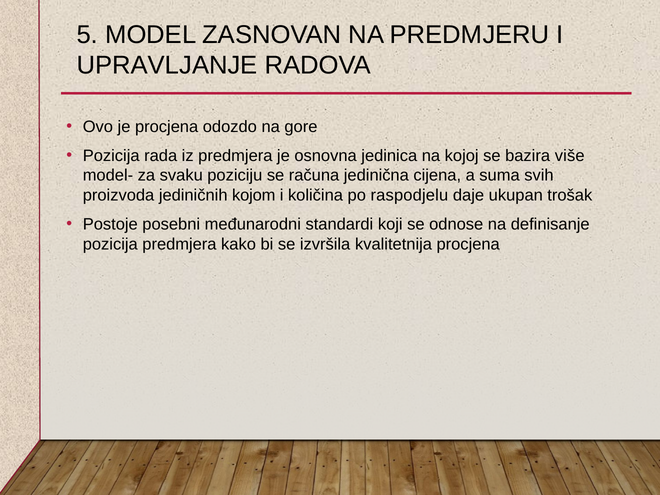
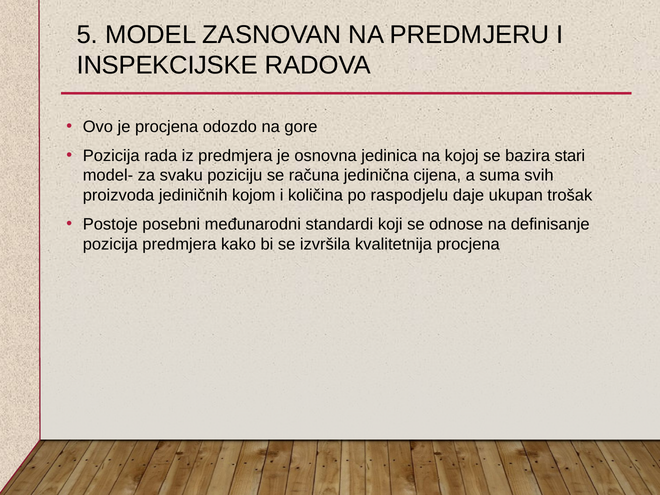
UPRAVLJANJE: UPRAVLJANJE -> INSPEKCIJSKE
više: više -> stari
